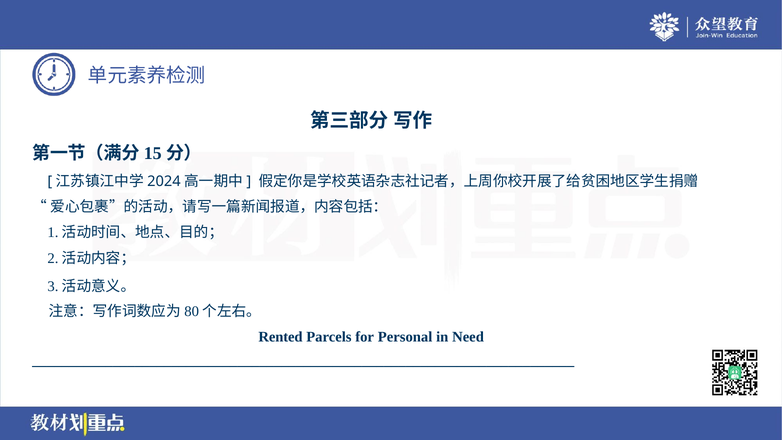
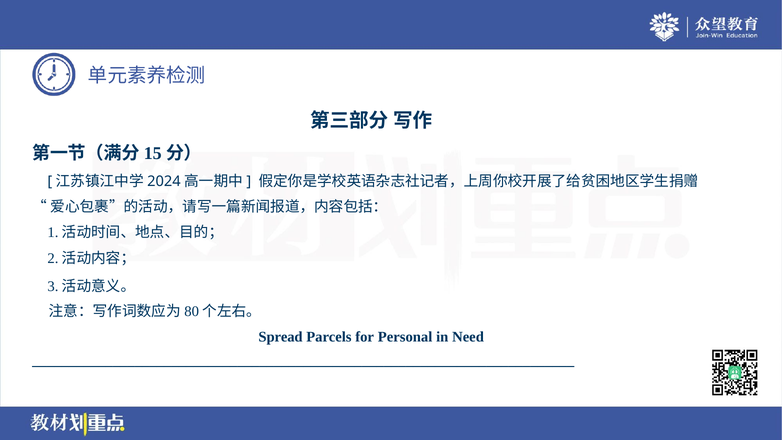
Rented: Rented -> Spread
